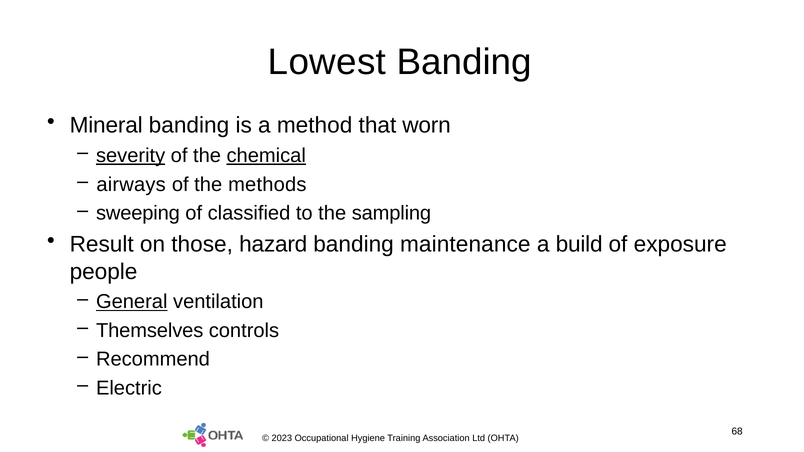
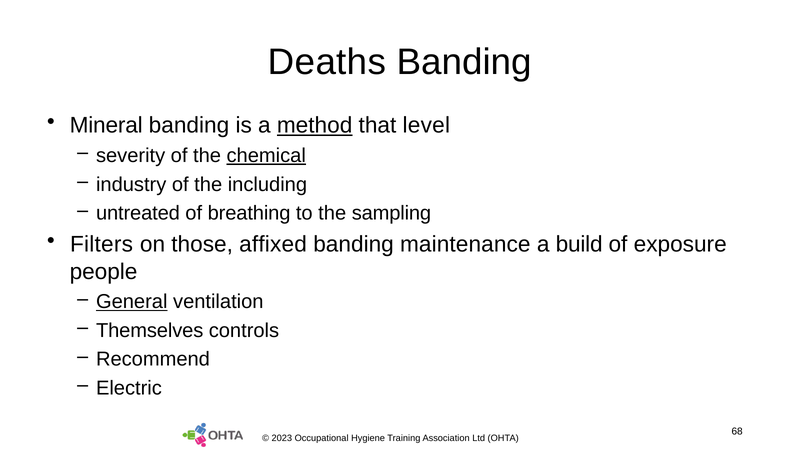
Lowest: Lowest -> Deaths
method underline: none -> present
worn: worn -> level
severity underline: present -> none
airways: airways -> industry
methods: methods -> including
sweeping: sweeping -> untreated
classified: classified -> breathing
Result: Result -> Filters
hazard: hazard -> affixed
